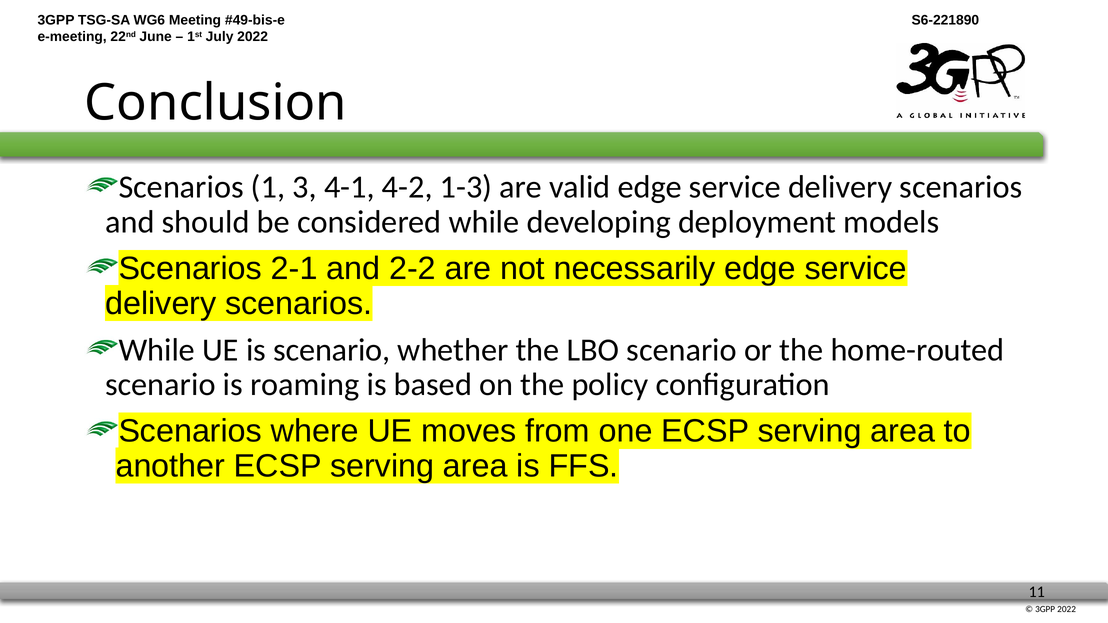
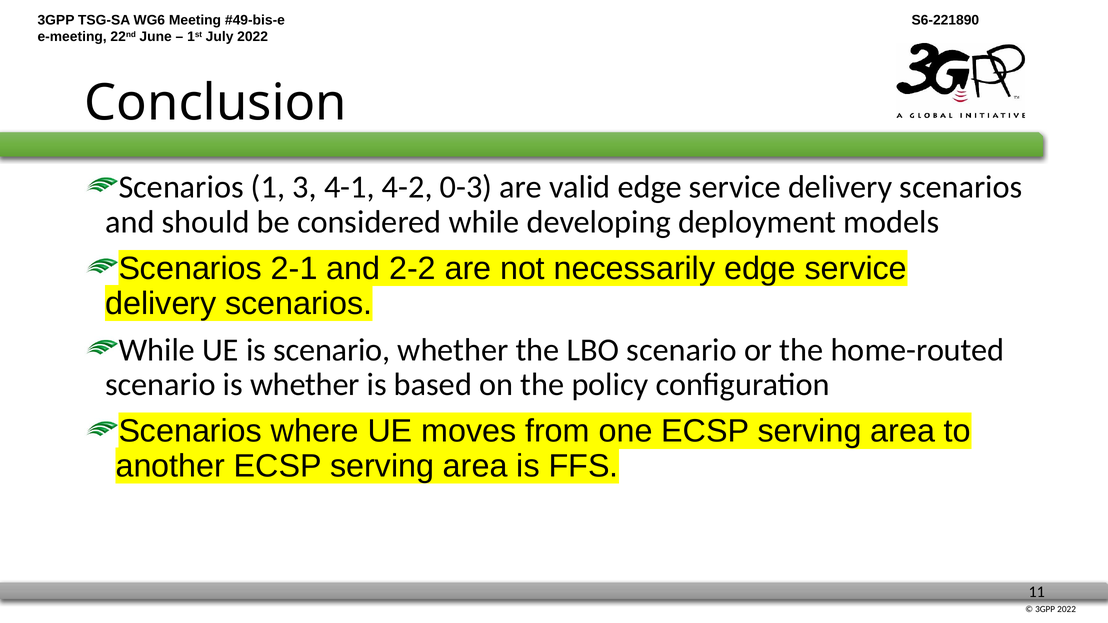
1-3: 1-3 -> 0-3
is roaming: roaming -> whether
